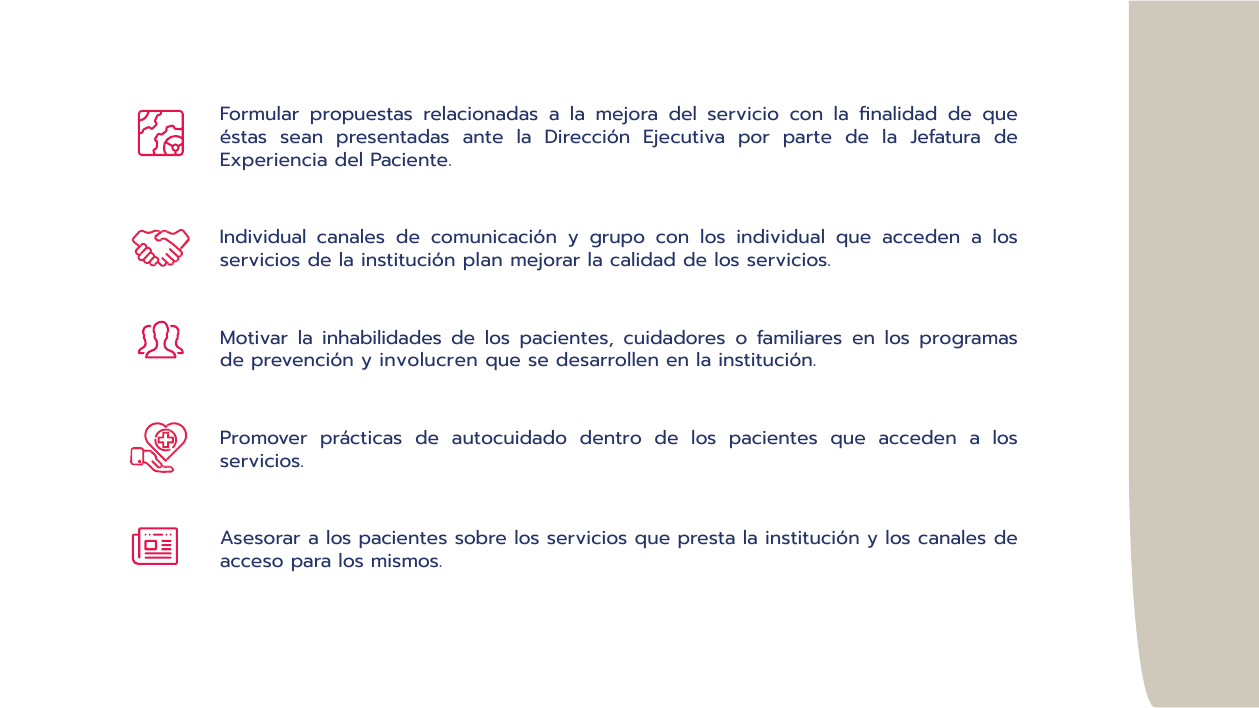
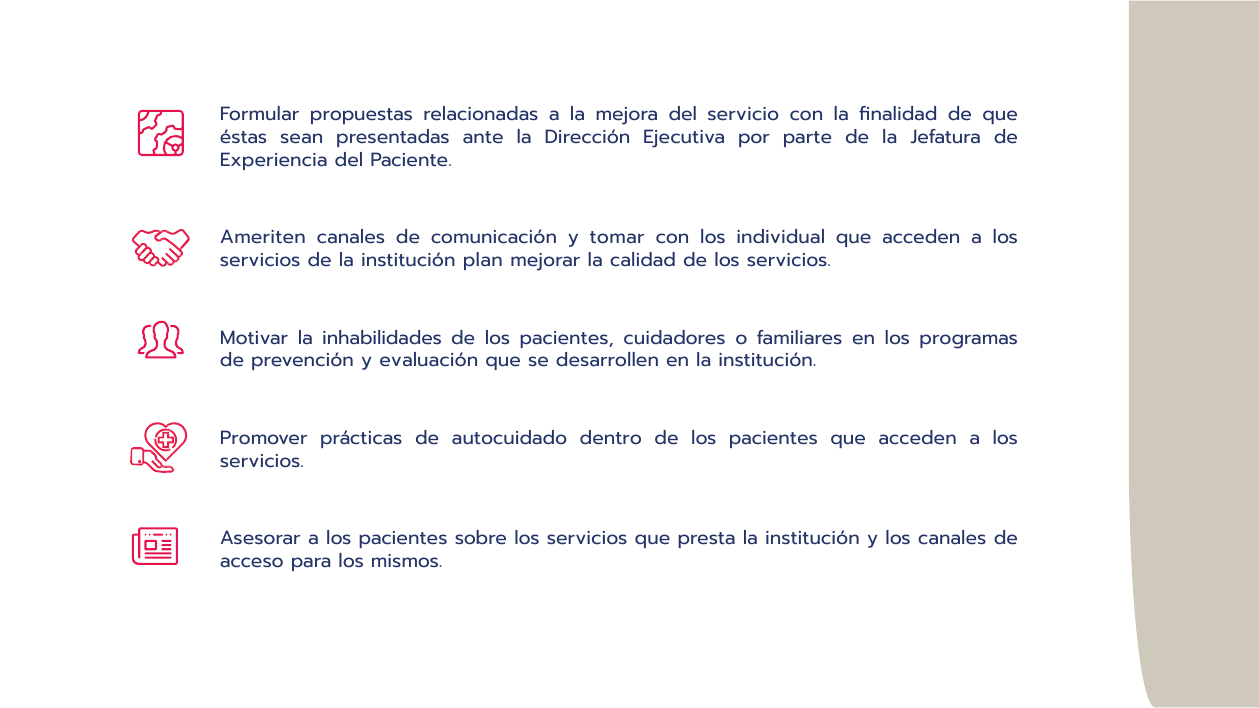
Individual at (263, 238): Individual -> Ameriten
grupo: grupo -> tomar
involucren: involucren -> evaluación
